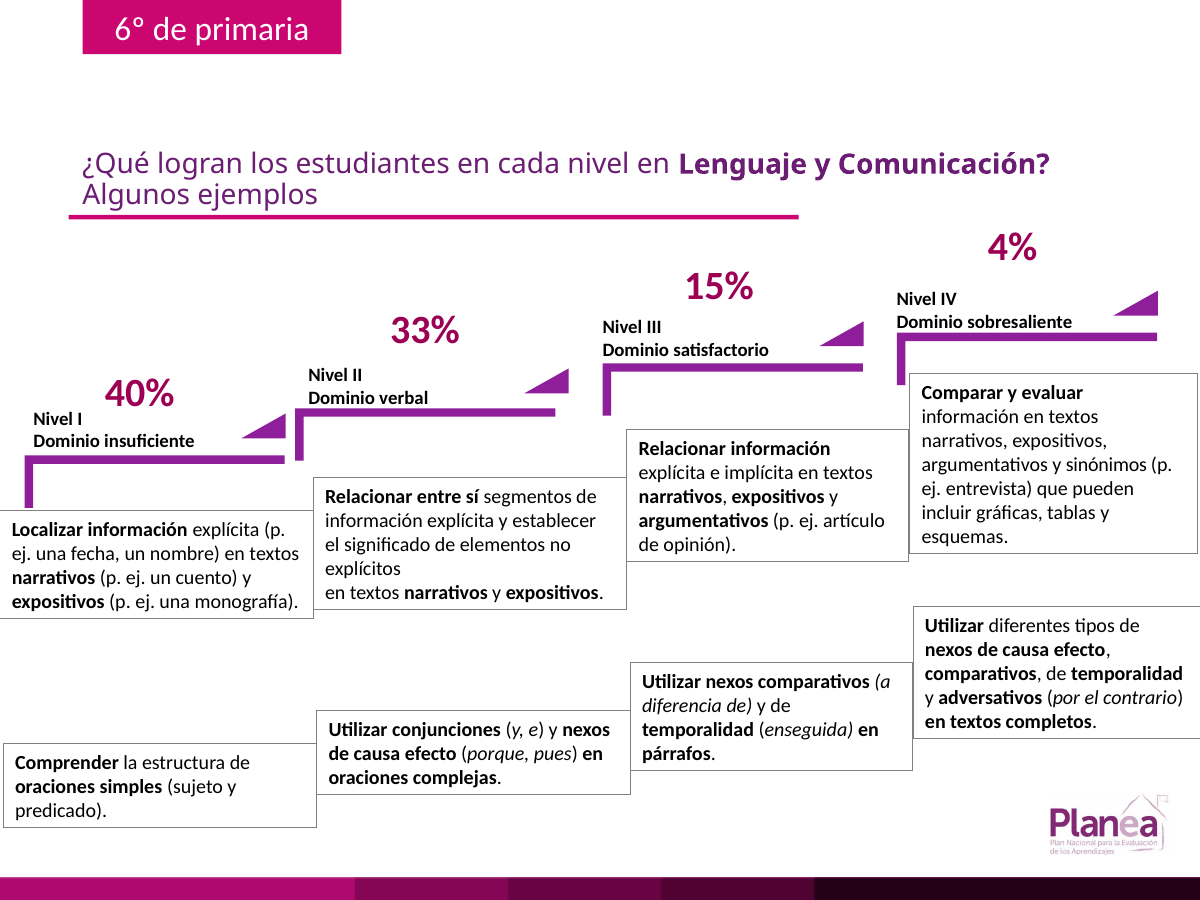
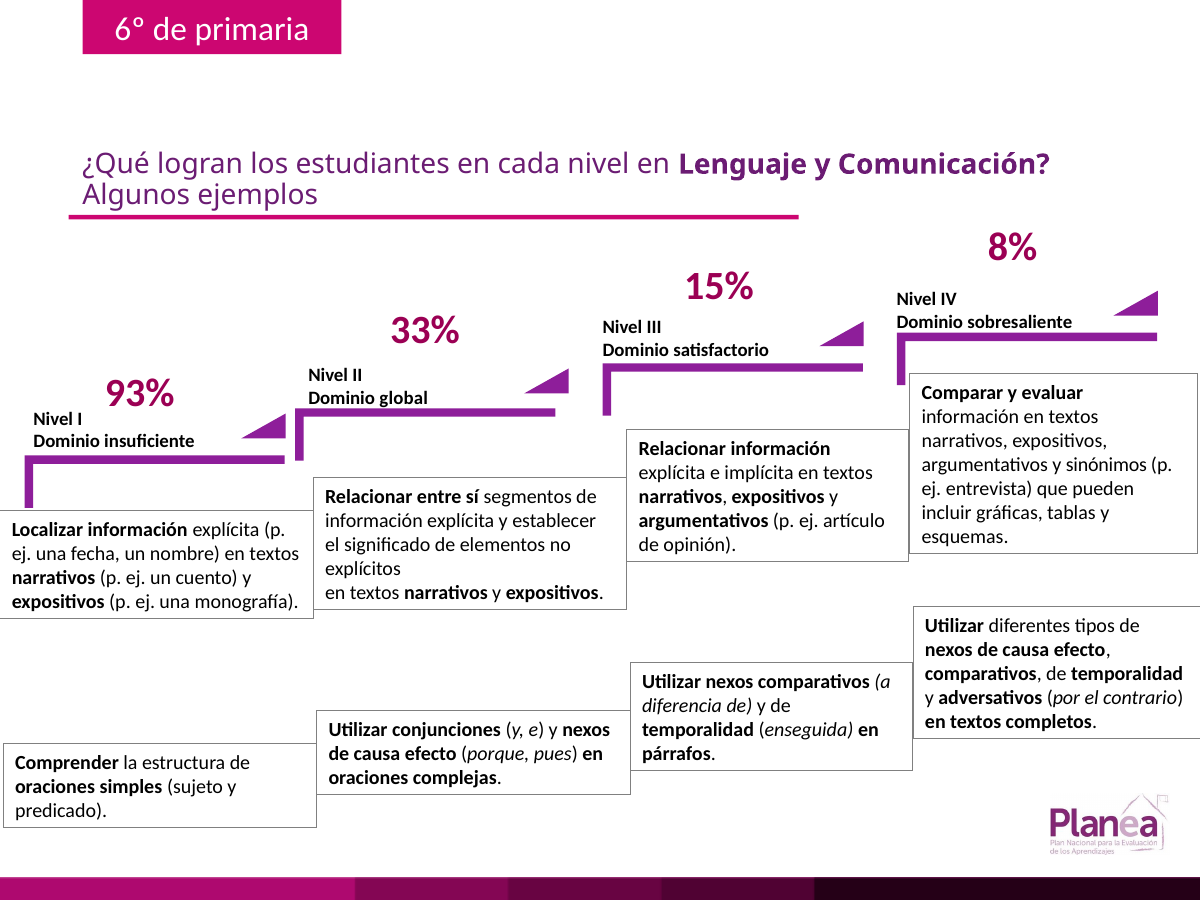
4%: 4% -> 8%
40%: 40% -> 93%
verbal: verbal -> global
